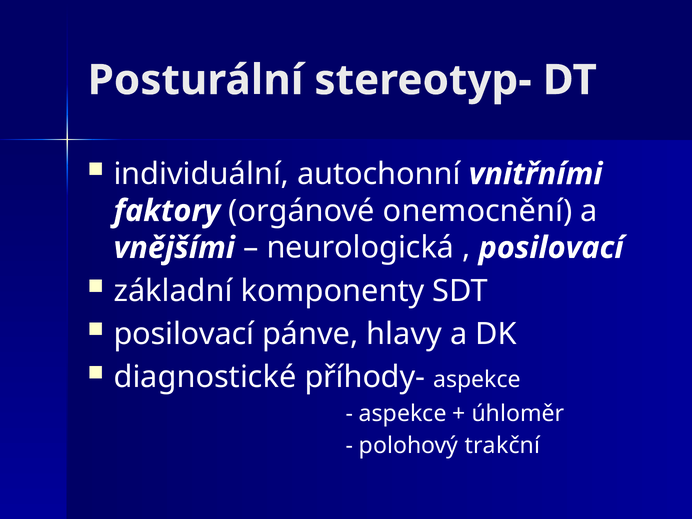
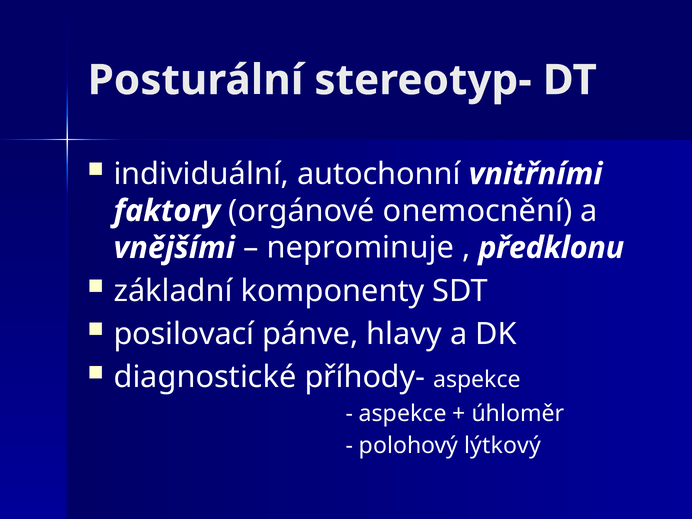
neurologická: neurologická -> neprominuje
posilovací at (551, 248): posilovací -> předklonu
trakční: trakční -> lýtkový
